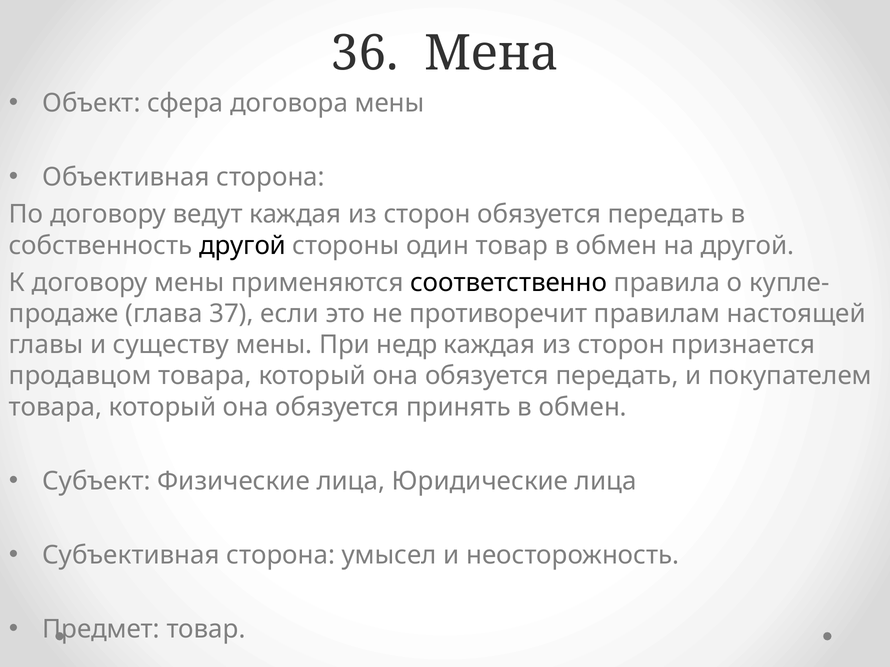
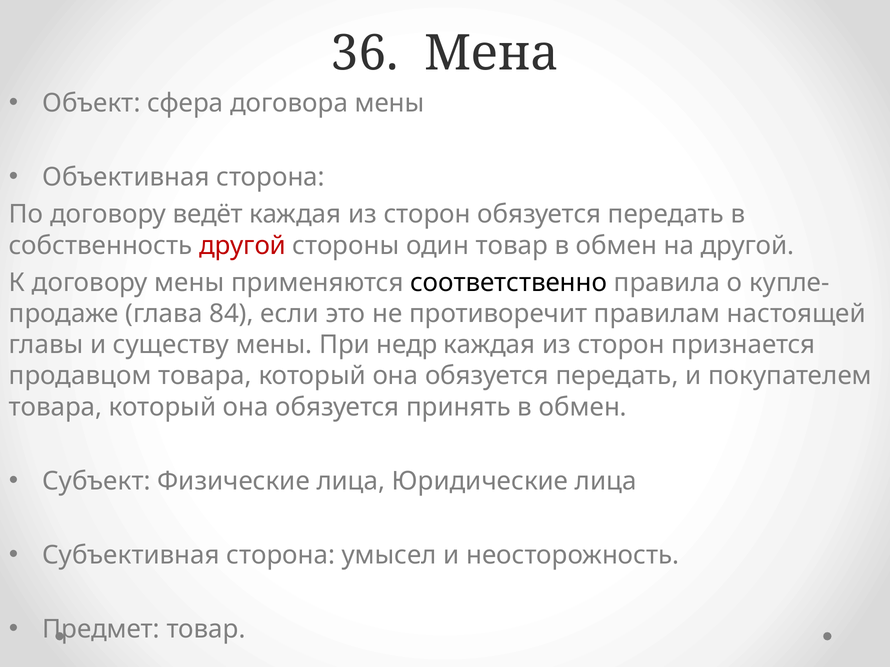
ведут: ведут -> ведёт
другой at (243, 246) colour: black -> red
37: 37 -> 84
